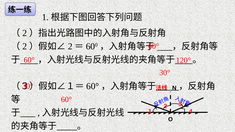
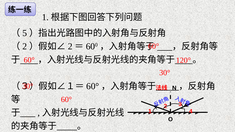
2 at (25, 33): 2 -> 5
